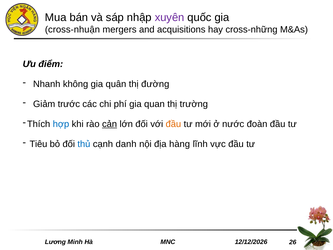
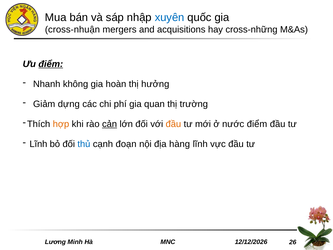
xuyên colour: purple -> blue
điểm at (51, 64) underline: none -> present
quân: quân -> hoàn
đường: đường -> hưởng
trước: trước -> dựng
hợp colour: blue -> orange
nước đoàn: đoàn -> điểm
Tiêu at (38, 144): Tiêu -> Lĩnh
danh: danh -> đoạn
